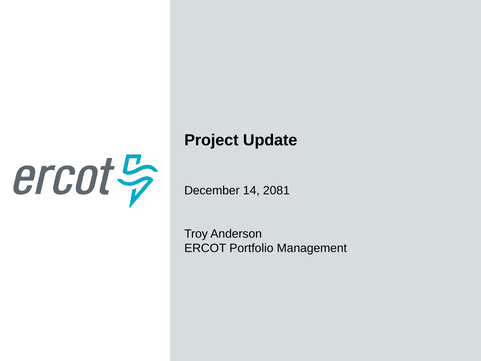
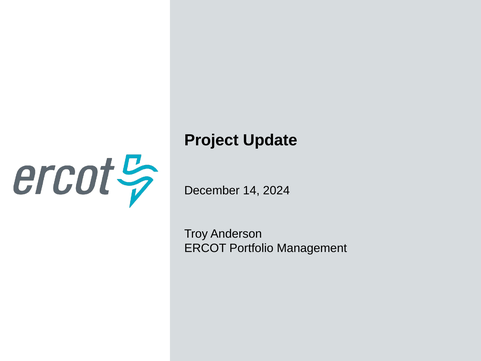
2081: 2081 -> 2024
